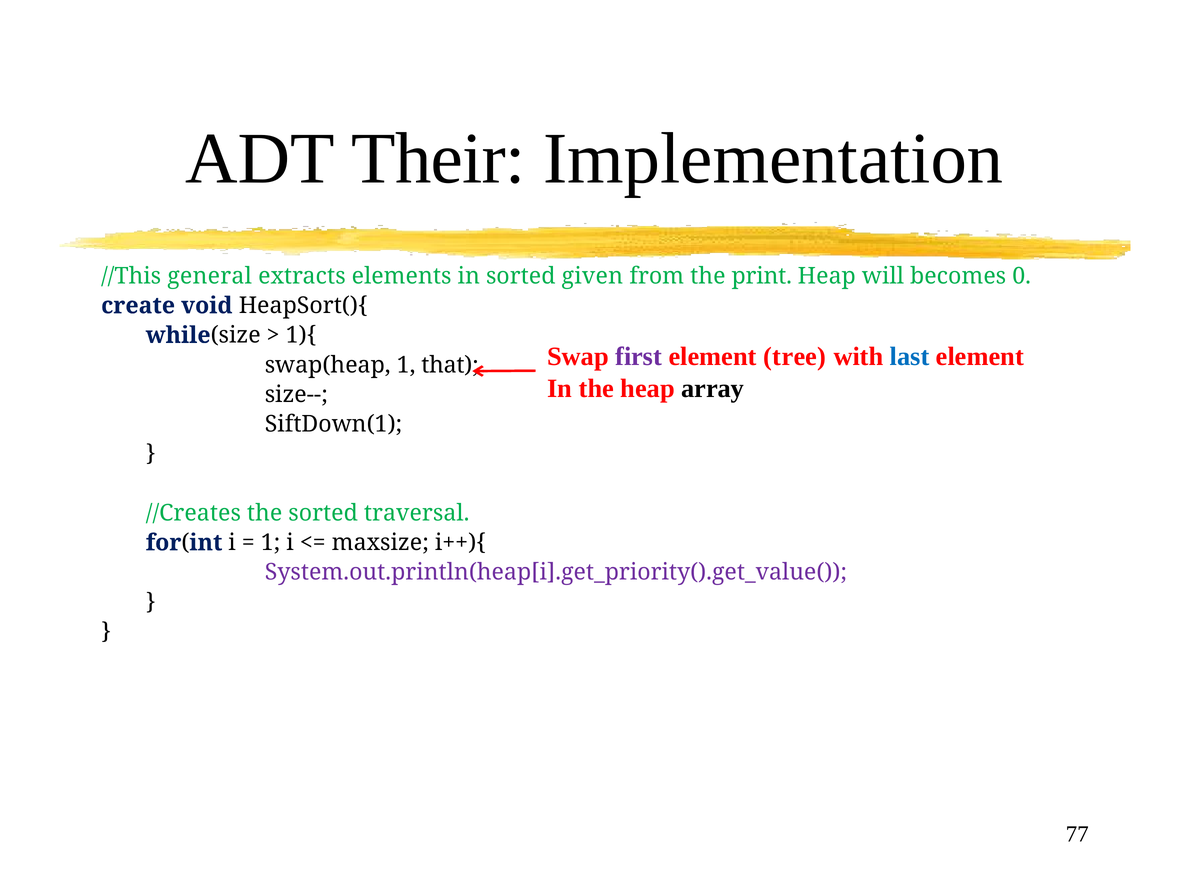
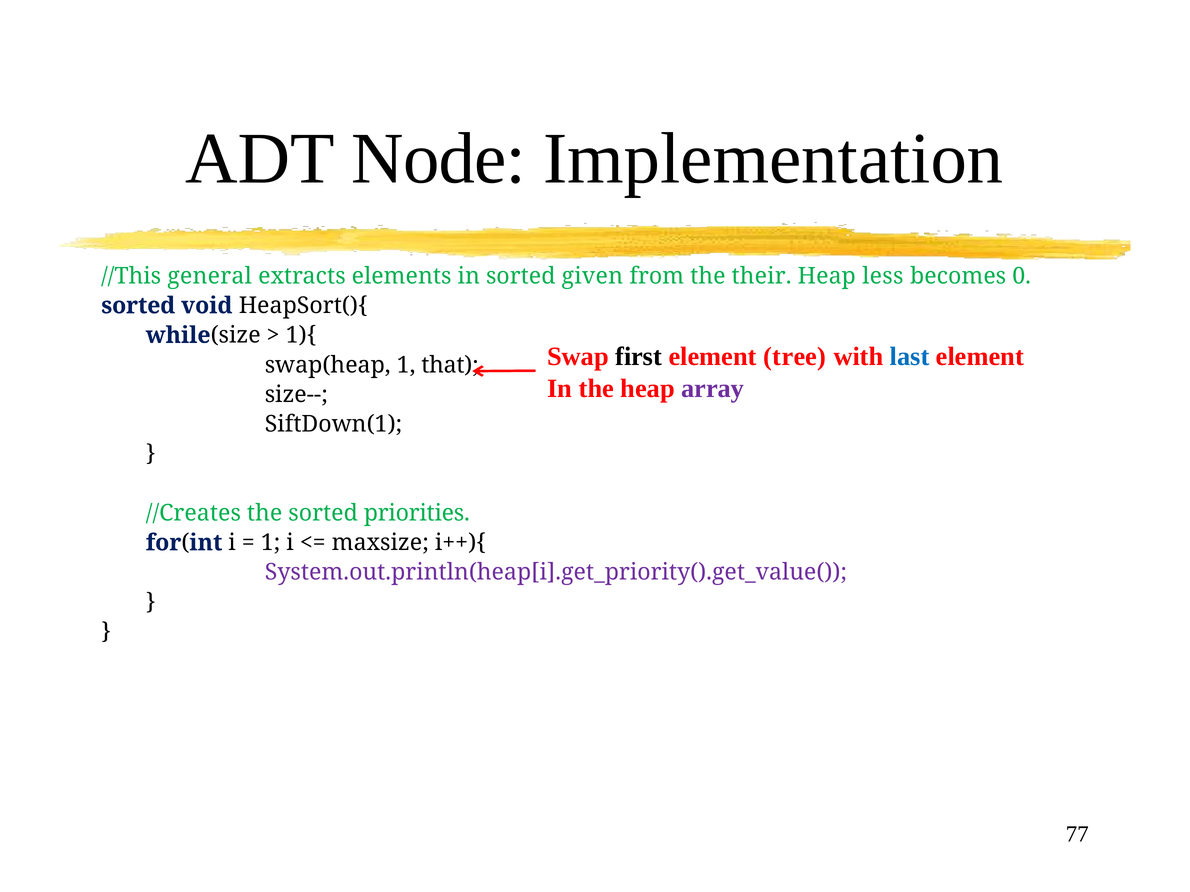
Their: Their -> Node
print: print -> their
will: will -> less
create at (138, 306): create -> sorted
first colour: purple -> black
array colour: black -> purple
traversal: traversal -> priorities
